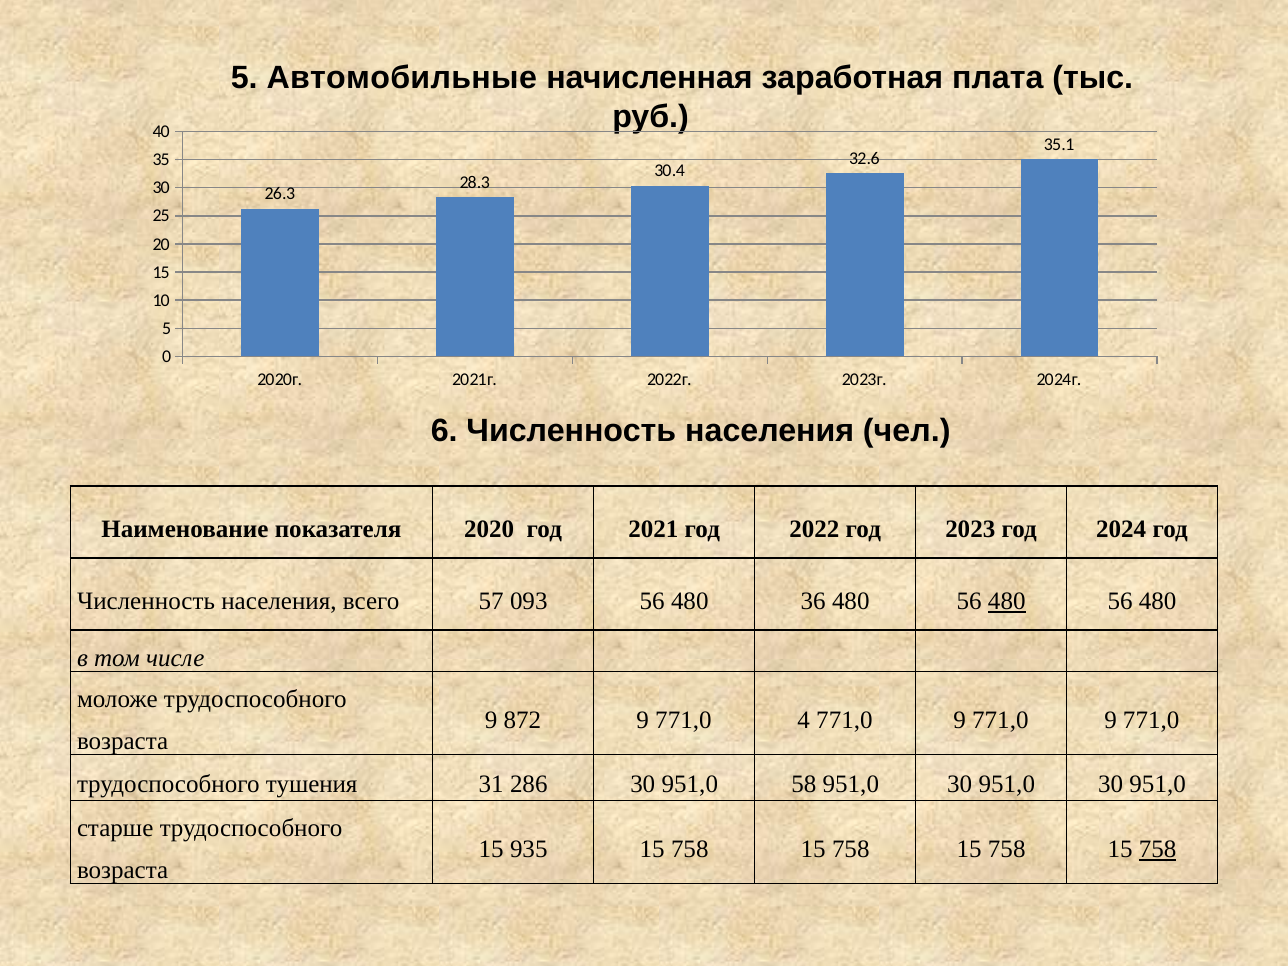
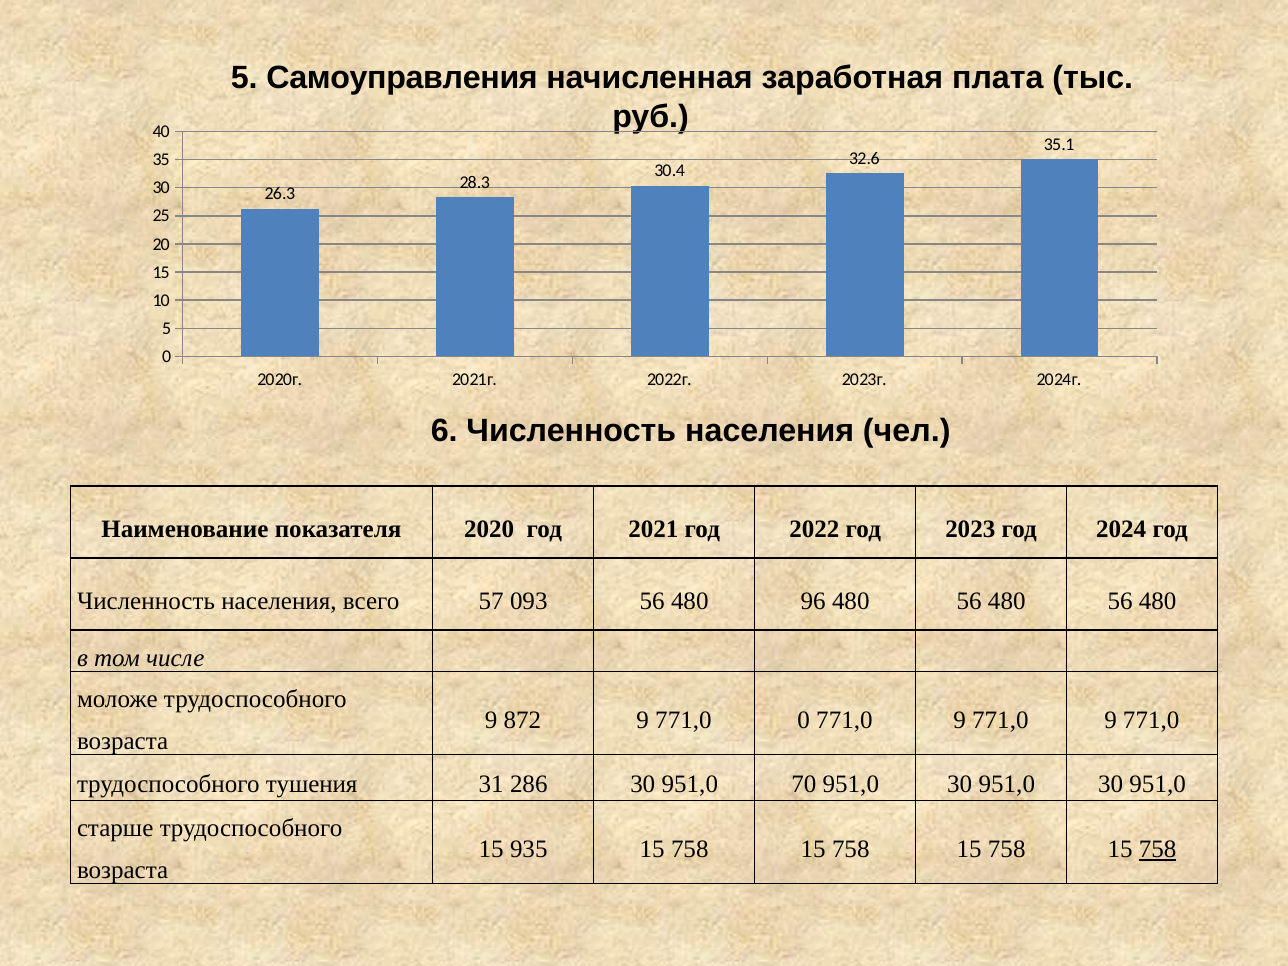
Автомобильные: Автомобильные -> Самоуправления
36: 36 -> 96
480 at (1007, 601) underline: present -> none
771,0 4: 4 -> 0
58: 58 -> 70
